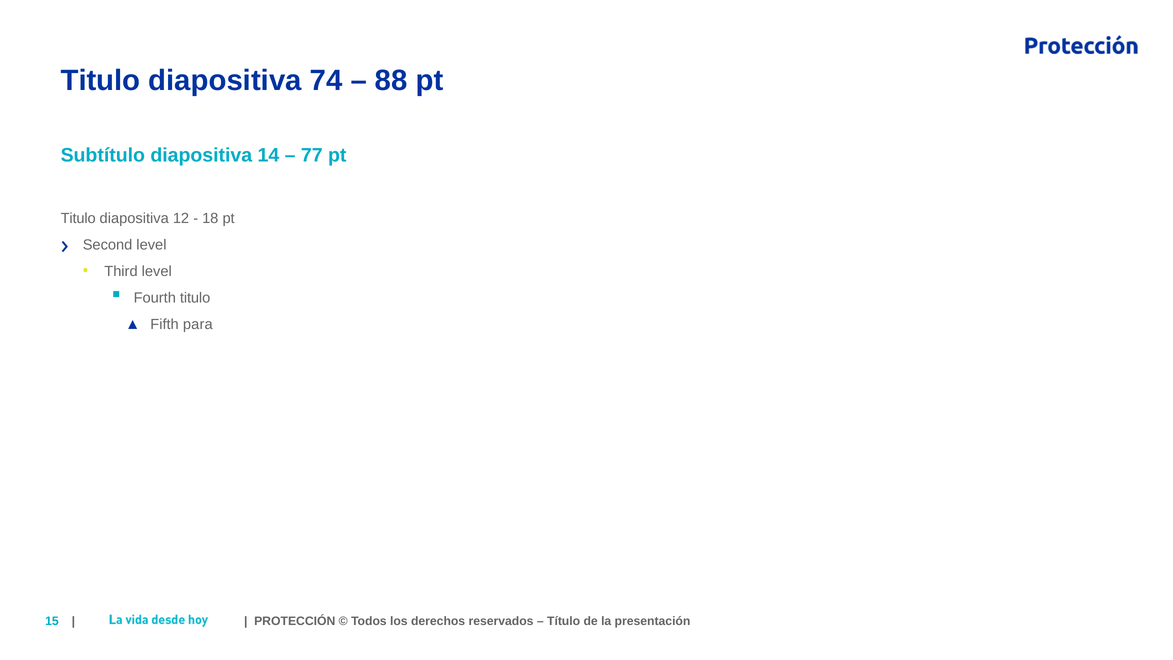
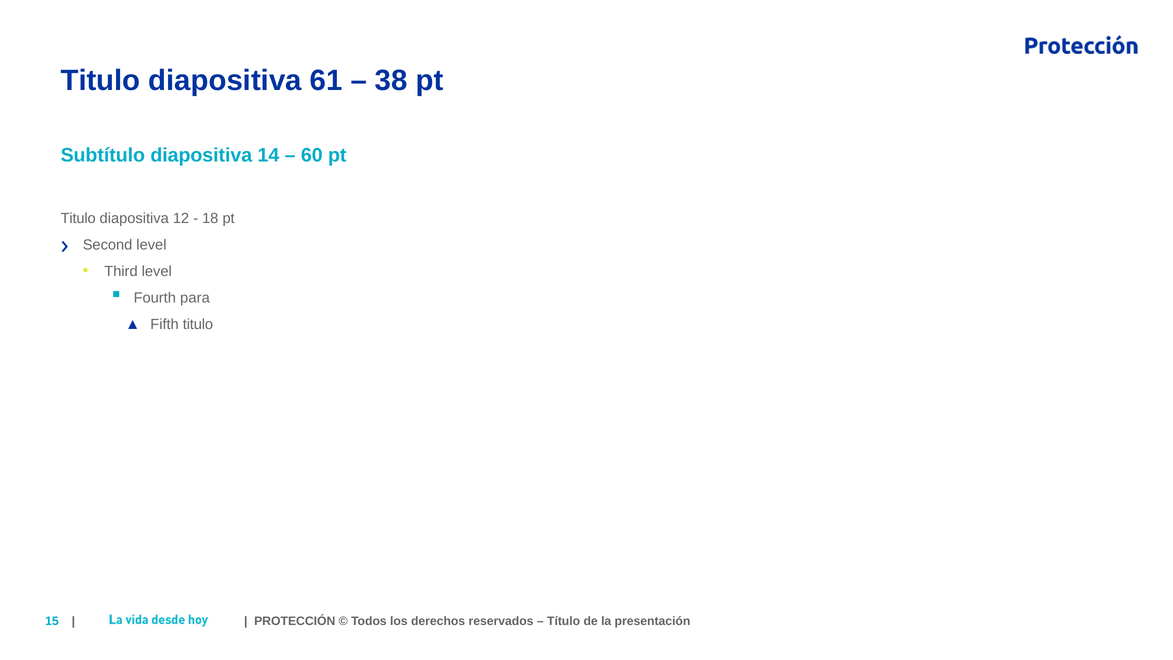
74: 74 -> 61
88: 88 -> 38
77: 77 -> 60
Fourth titulo: titulo -> para
Fifth para: para -> titulo
